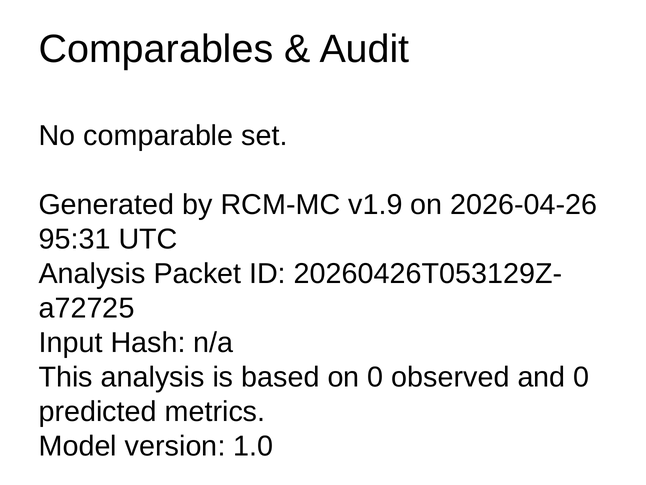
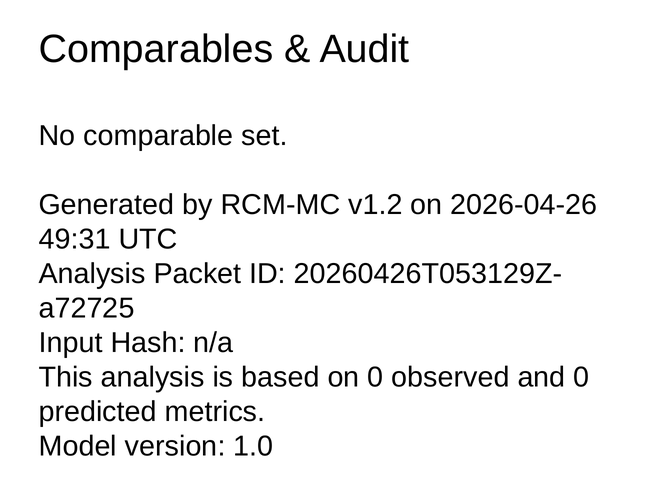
v1.9: v1.9 -> v1.2
95:31: 95:31 -> 49:31
